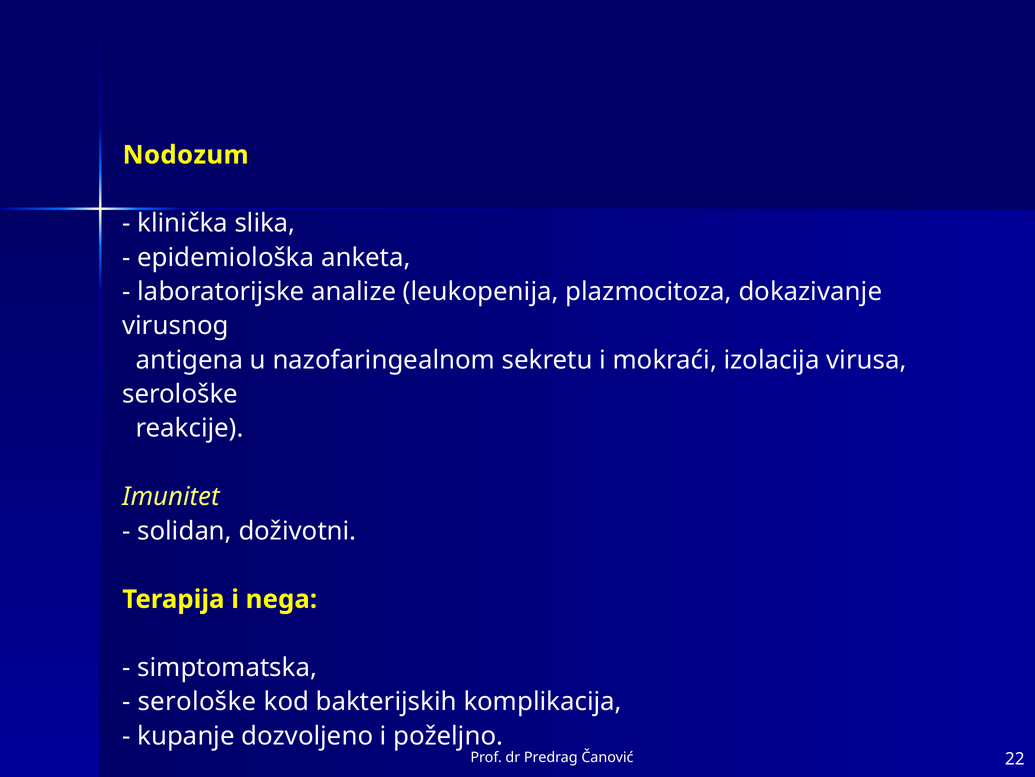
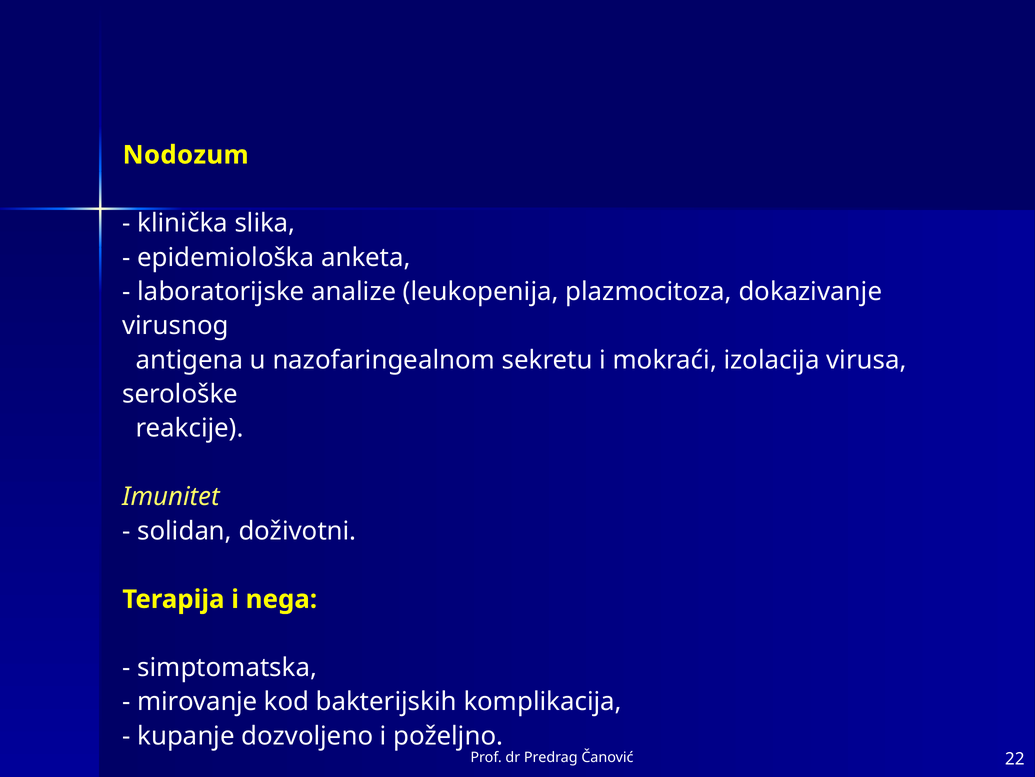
serološke at (197, 701): serološke -> mirovanje
